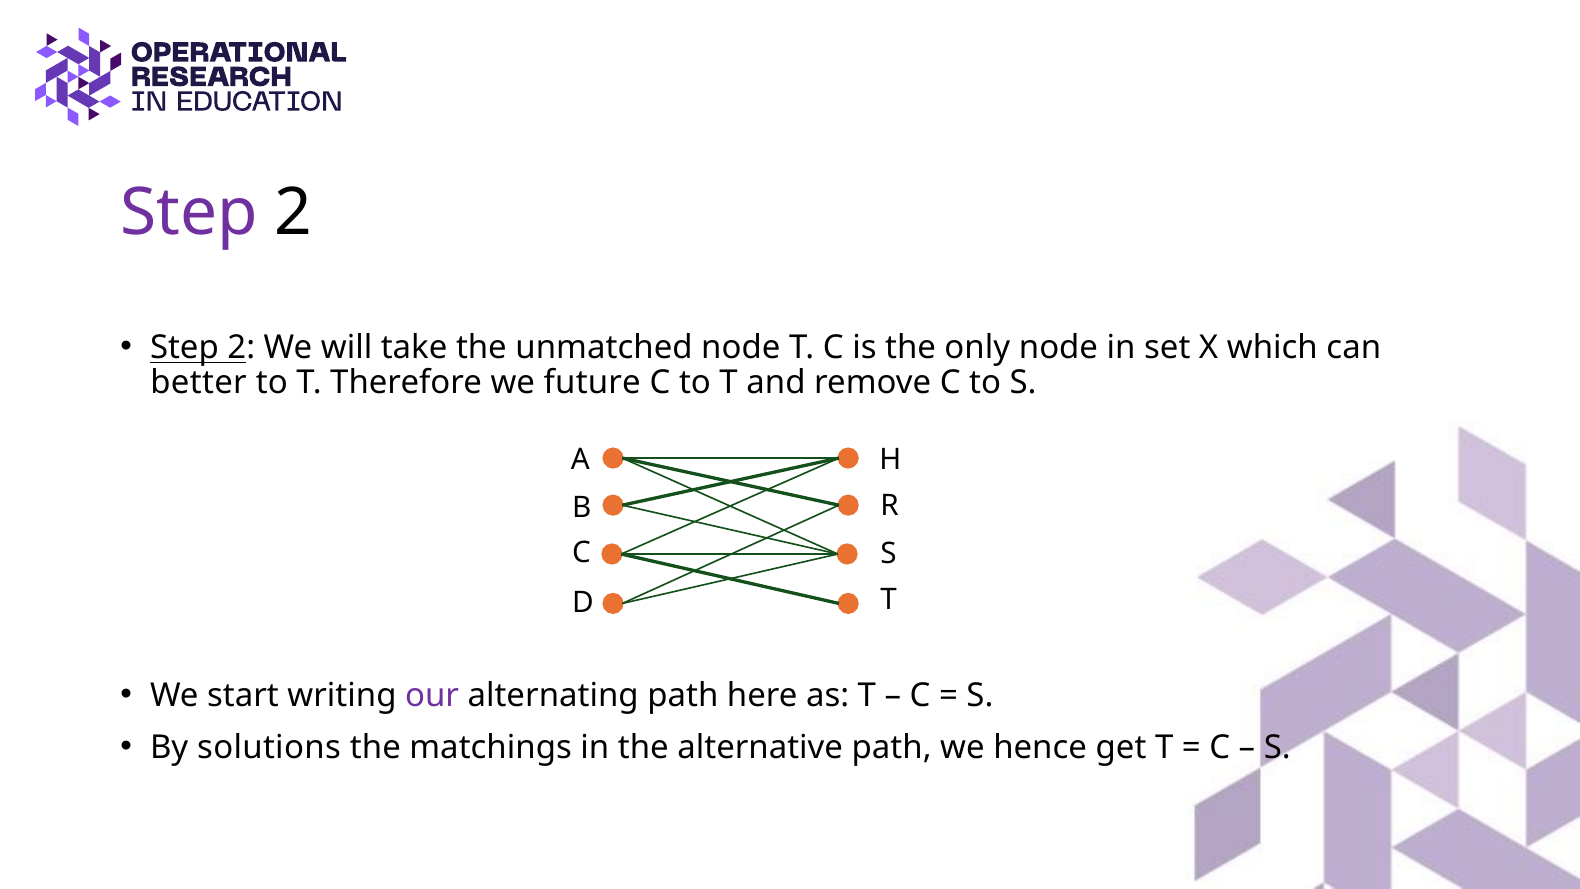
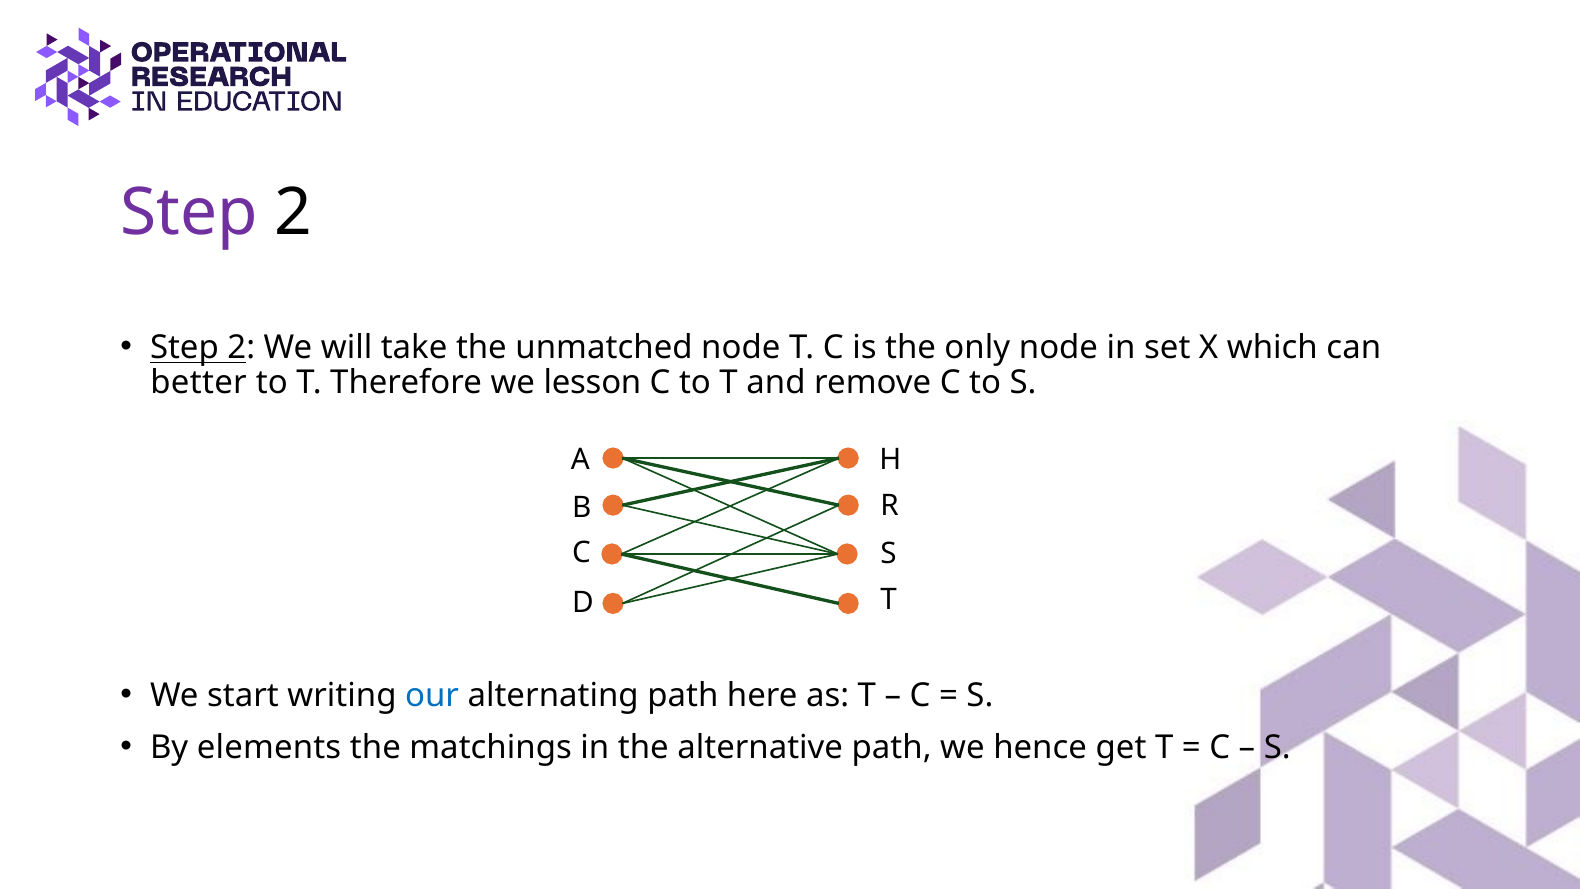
future: future -> lesson
our colour: purple -> blue
solutions: solutions -> elements
